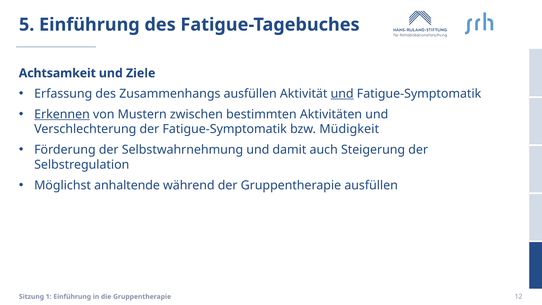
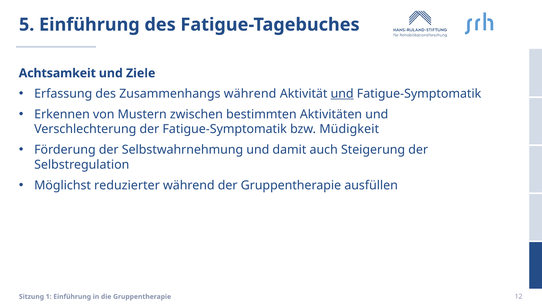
Zusammenhangs ausfüllen: ausfüllen -> während
Erkennen underline: present -> none
anhaltende: anhaltende -> reduzierter
